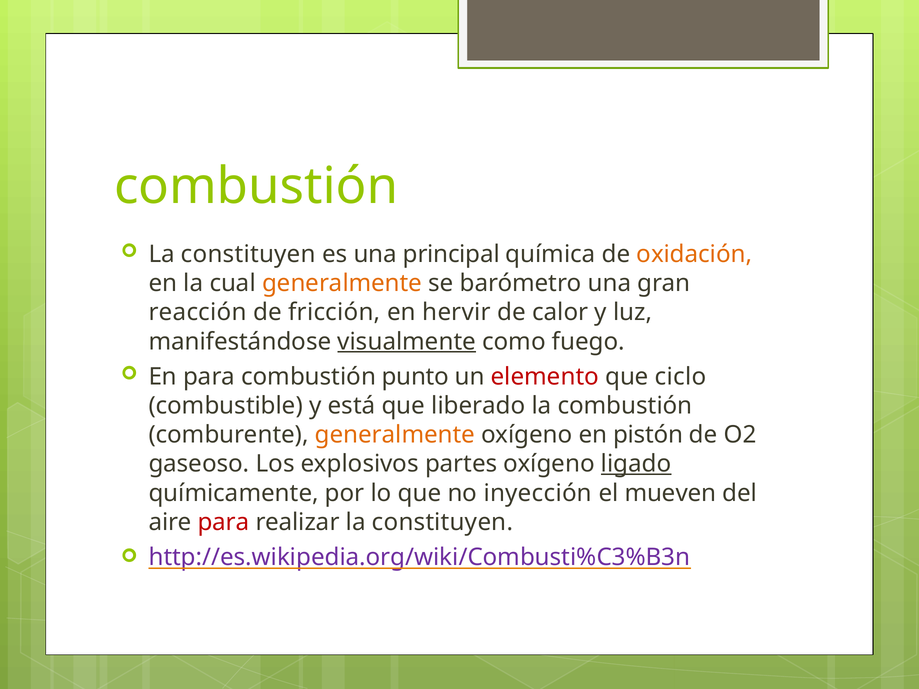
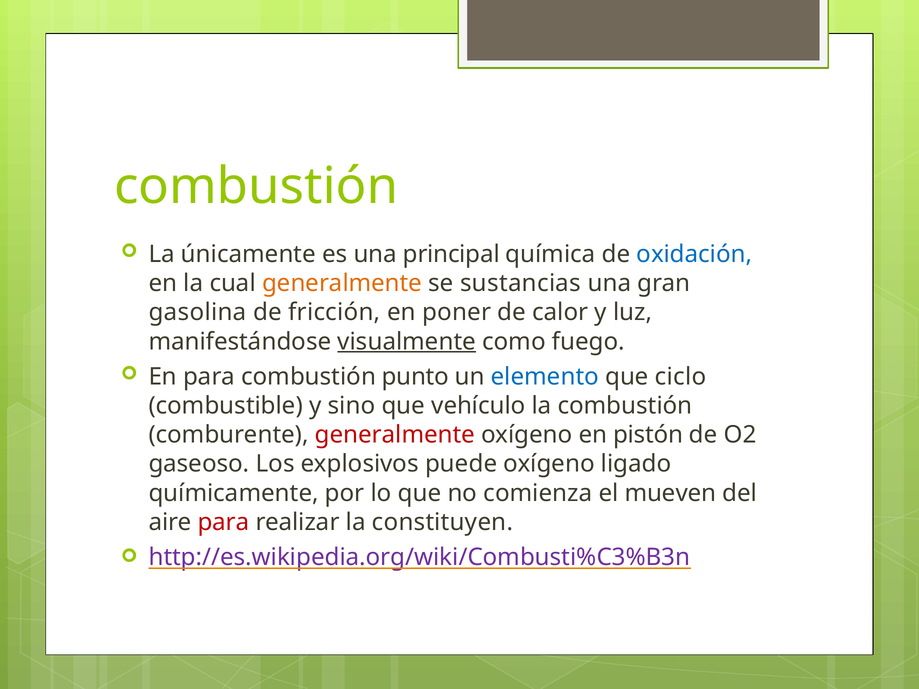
constituyen at (248, 254): constituyen -> únicamente
oxidación colour: orange -> blue
barómetro: barómetro -> sustancias
reacción: reacción -> gasolina
hervir: hervir -> poner
elemento colour: red -> blue
está: está -> sino
liberado: liberado -> vehículo
generalmente at (395, 435) colour: orange -> red
partes: partes -> puede
ligado underline: present -> none
inyección: inyección -> comienza
